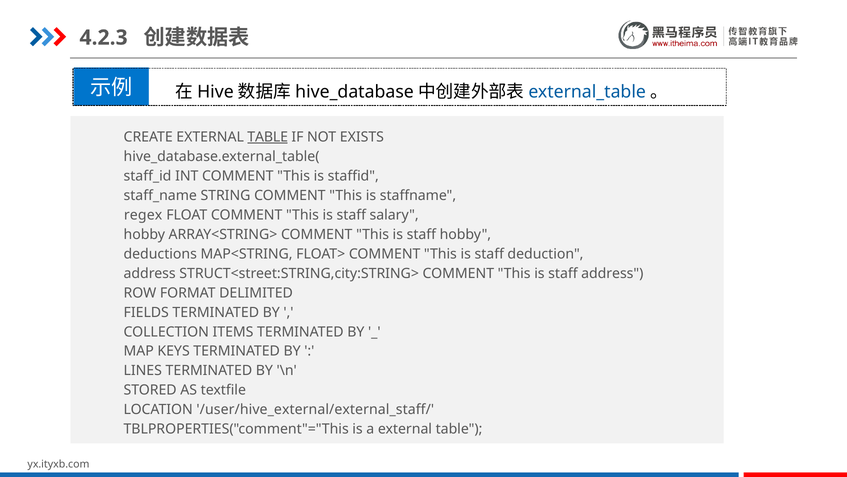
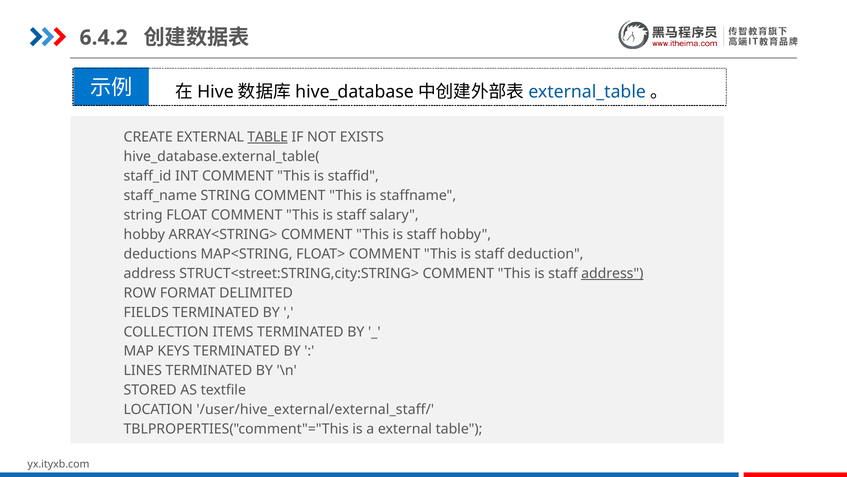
4.2.3: 4.2.3 -> 6.4.2
regex at (143, 215): regex -> string
address at (612, 273) underline: none -> present
